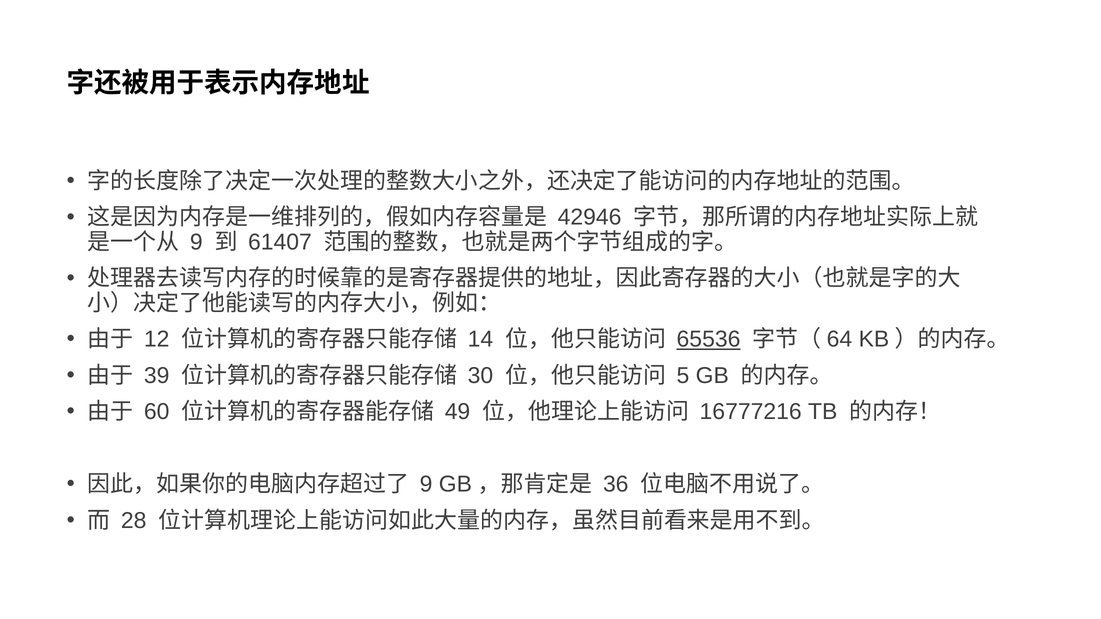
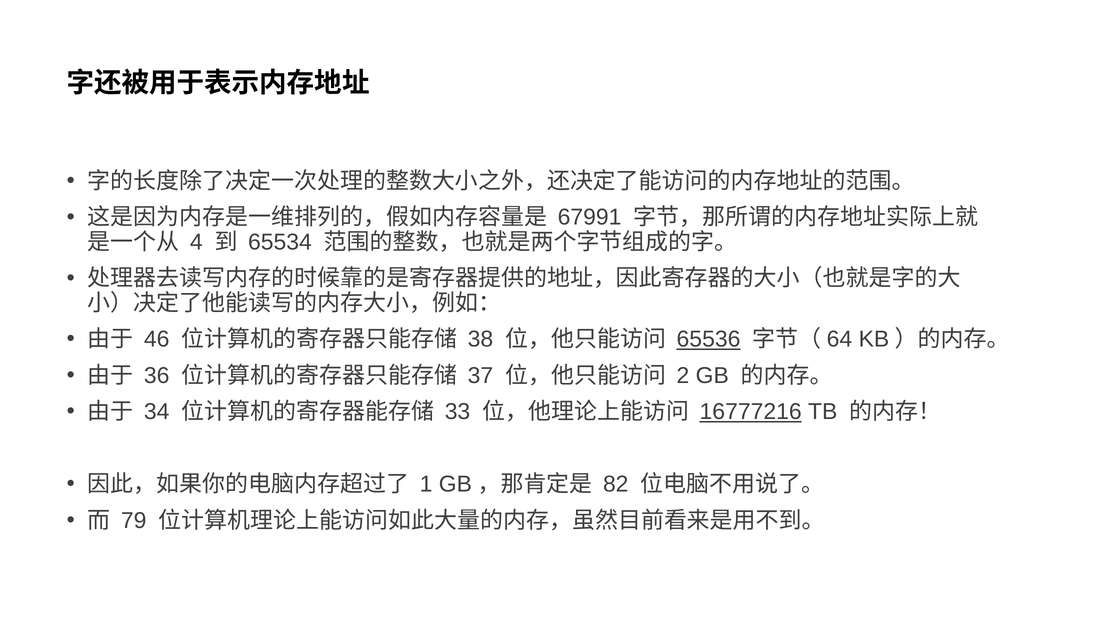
42946: 42946 -> 67991
9 at (196, 242): 9 -> 4
61407: 61407 -> 65534
12: 12 -> 46
14: 14 -> 38
39: 39 -> 36
30: 30 -> 37
5: 5 -> 2
60: 60 -> 34
49: 49 -> 33
16777216 underline: none -> present
9 at (426, 485): 9 -> 1
36: 36 -> 82
28: 28 -> 79
